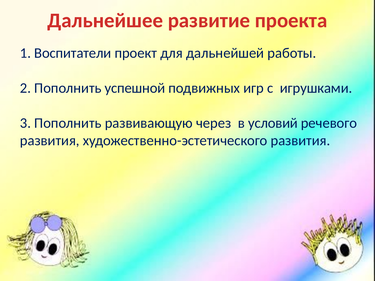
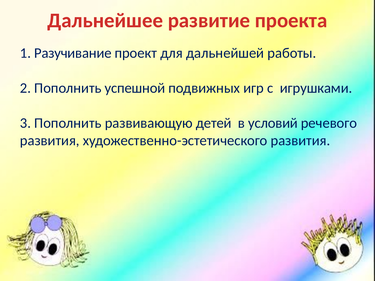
Воспитатели: Воспитатели -> Разучивание
через: через -> детей
